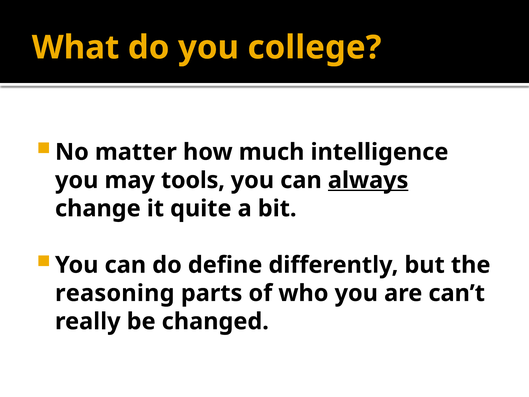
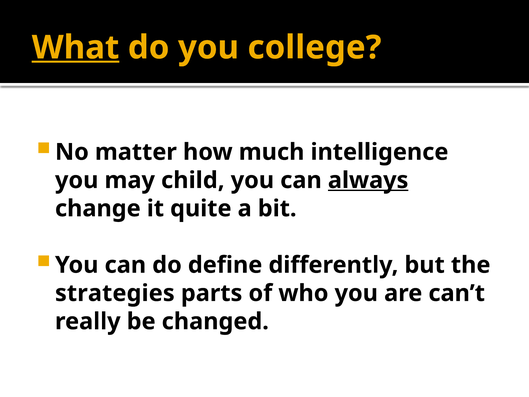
What underline: none -> present
tools: tools -> child
reasoning: reasoning -> strategies
